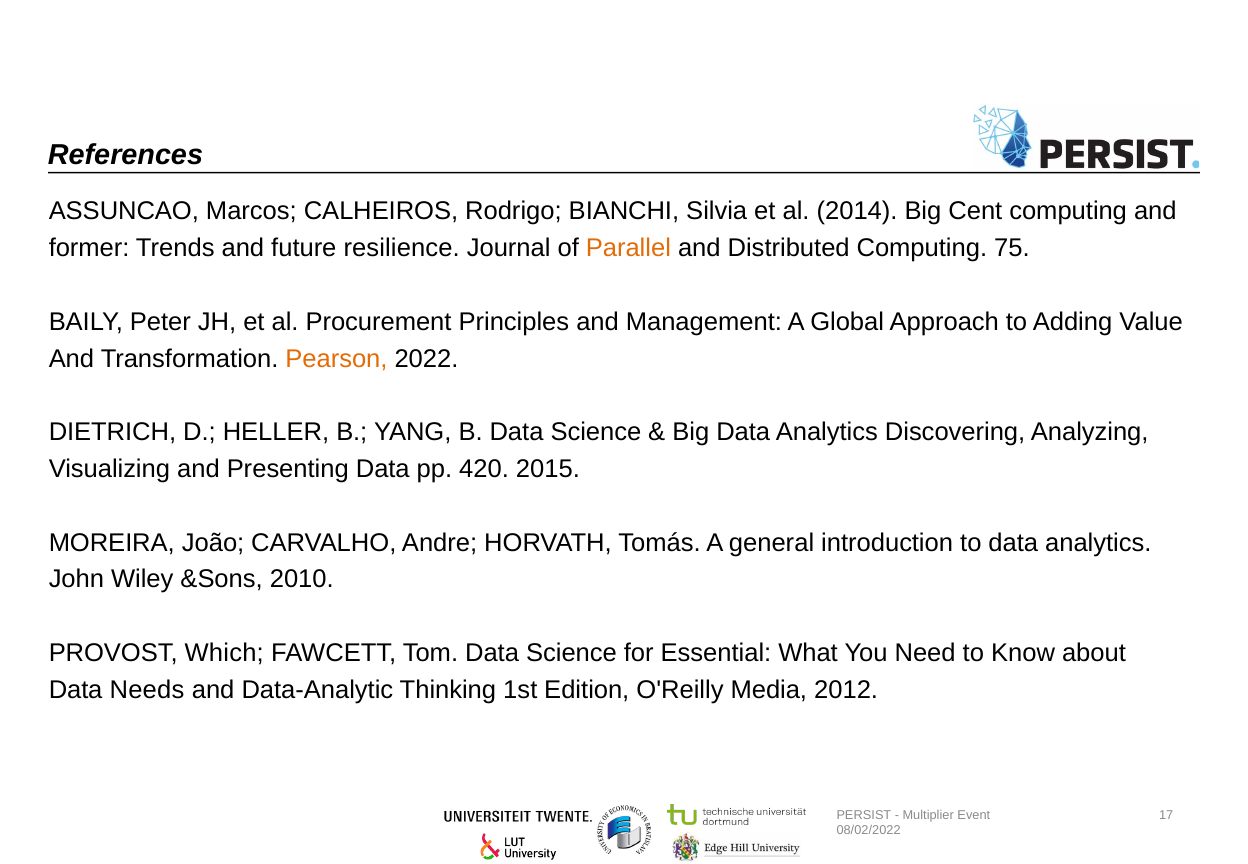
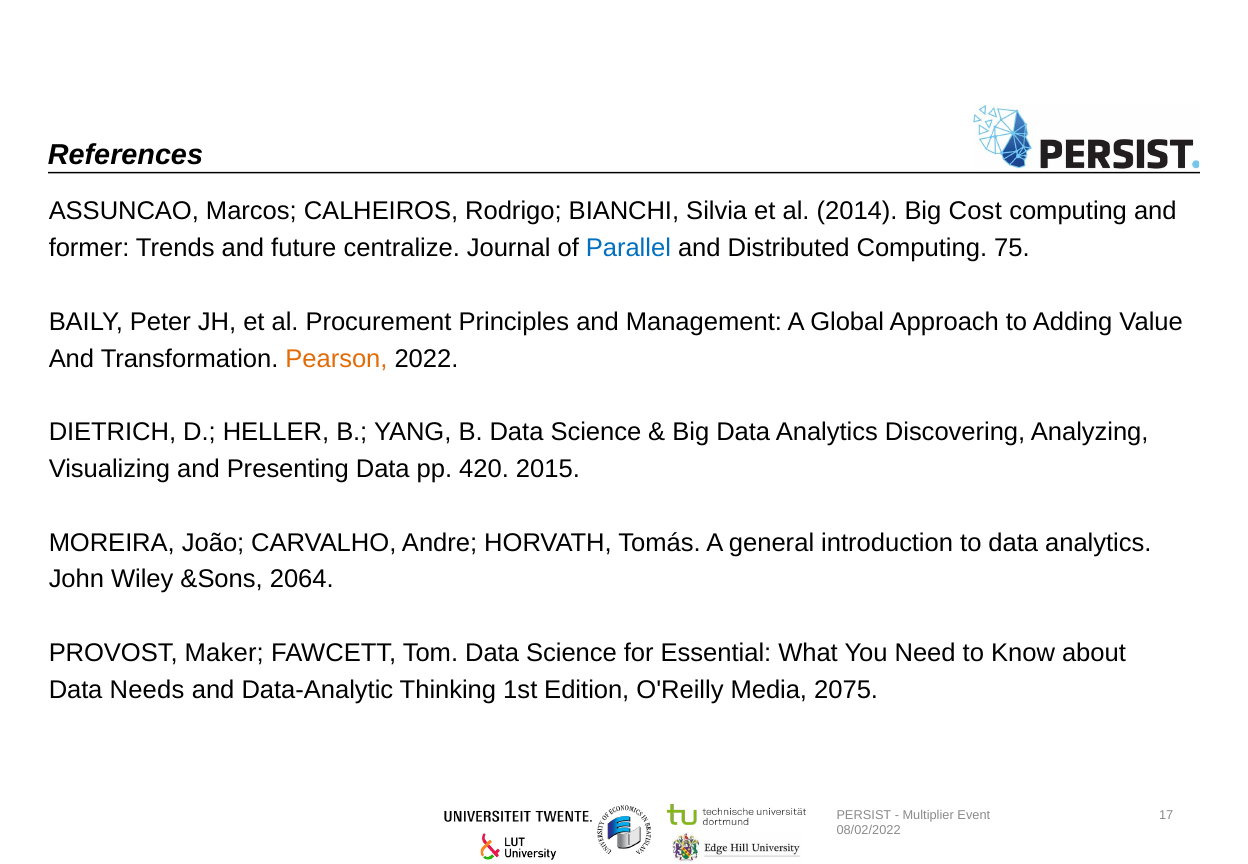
Cent: Cent -> Cost
resilience: resilience -> centralize
Parallel colour: orange -> blue
2010: 2010 -> 2064
Which: Which -> Maker
2012: 2012 -> 2075
